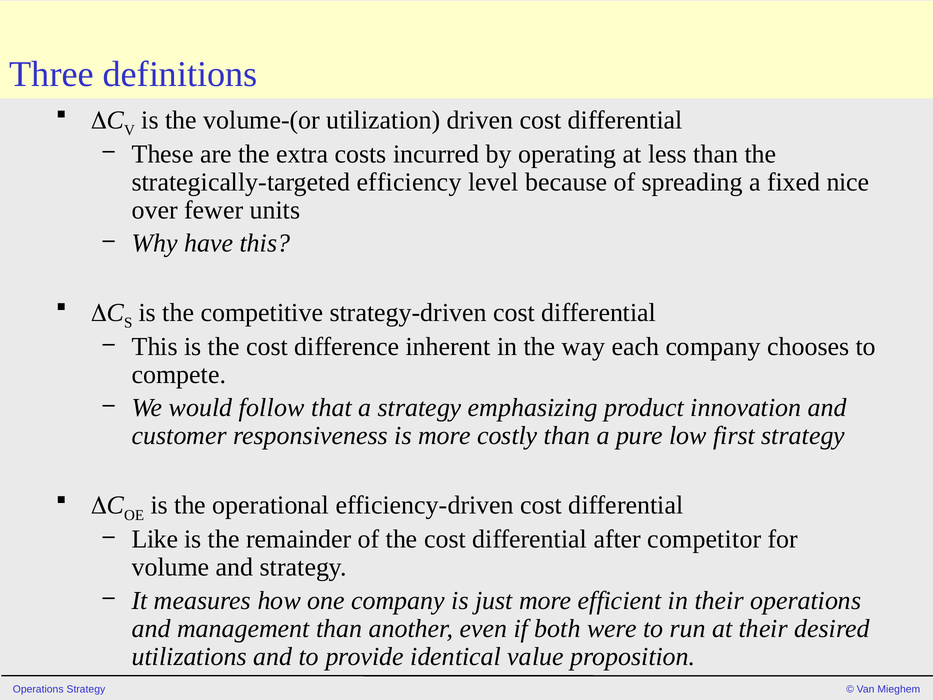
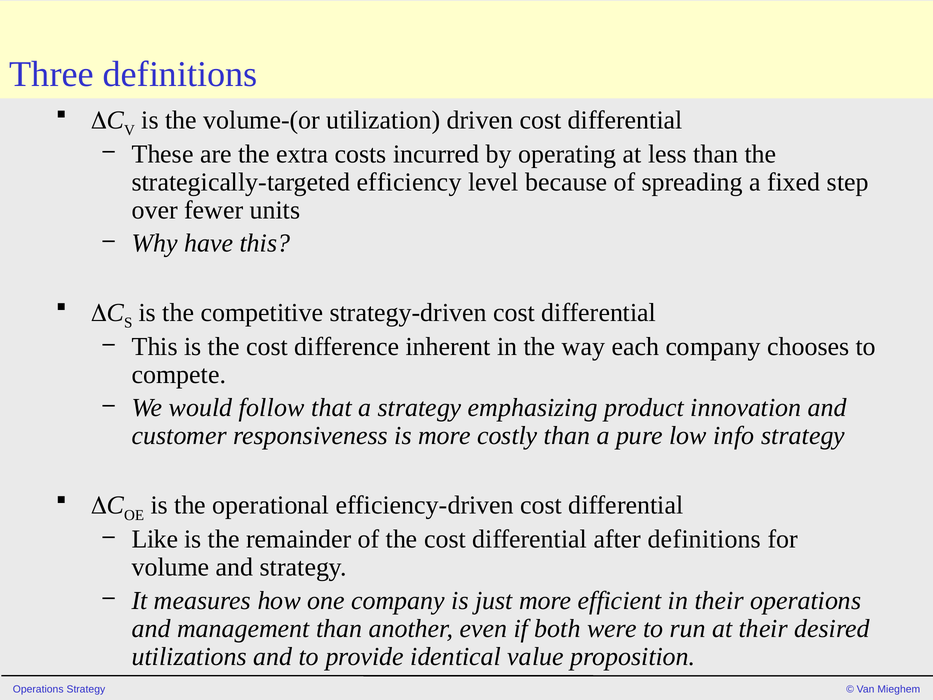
nice: nice -> step
first: first -> info
after competitor: competitor -> definitions
